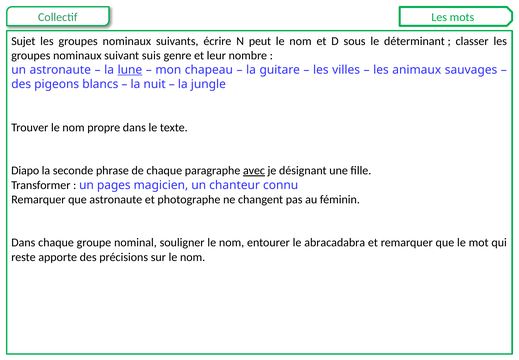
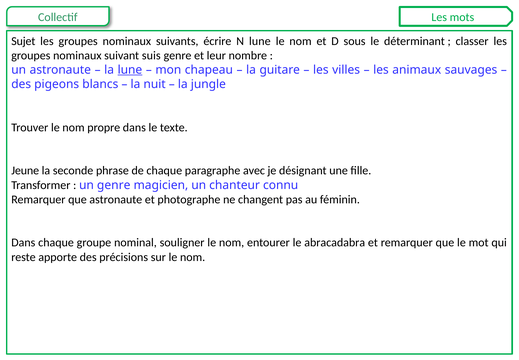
N peut: peut -> lune
Diapo: Diapo -> Jeune
avec underline: present -> none
un pages: pages -> genre
